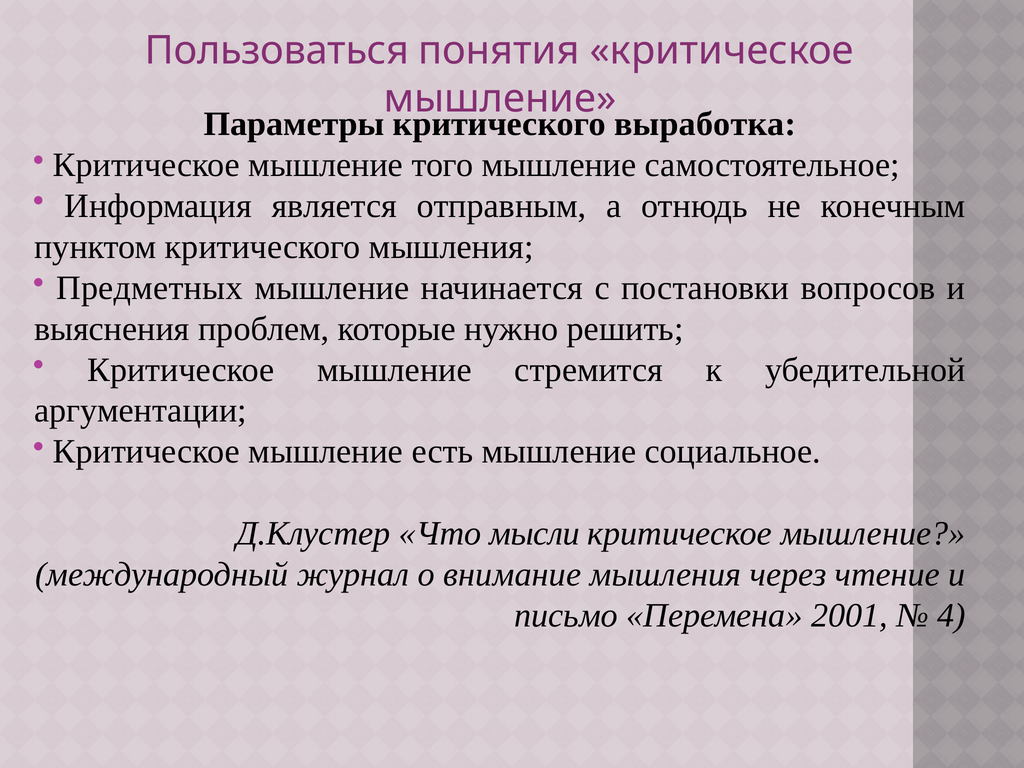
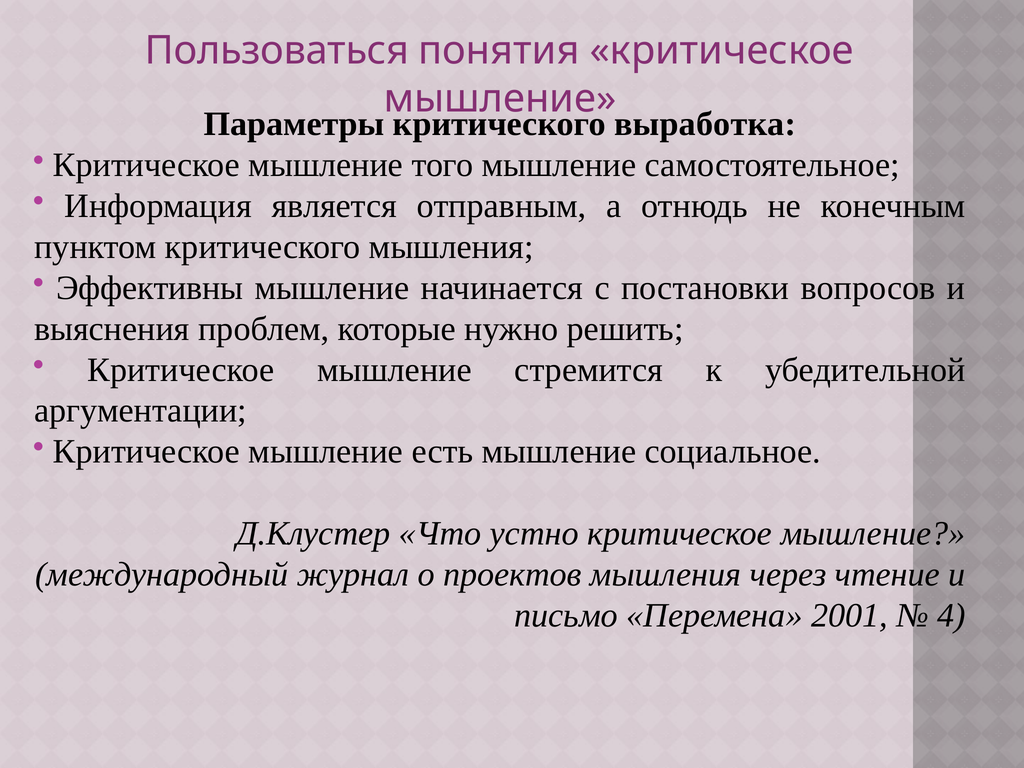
Предметных: Предметных -> Эффективны
мысли: мысли -> устно
внимание: внимание -> проектов
